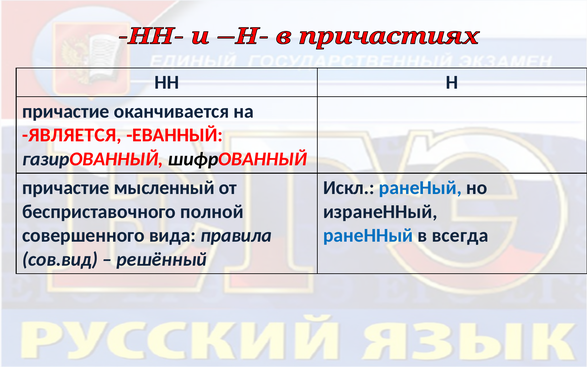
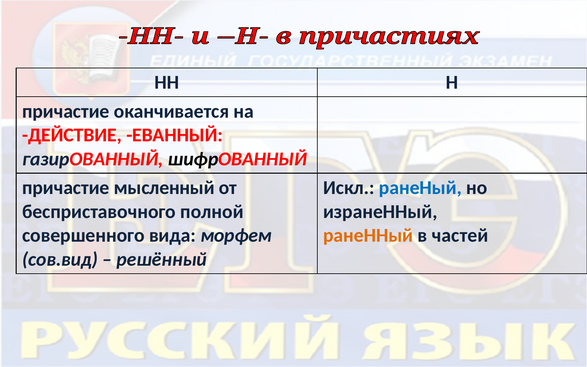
ЯВЛЯЕТСЯ: ЯВЛЯЕТСЯ -> ДЕЙСТВИЕ
правила: правила -> морфем
ранеННый colour: blue -> orange
всегда: всегда -> частей
